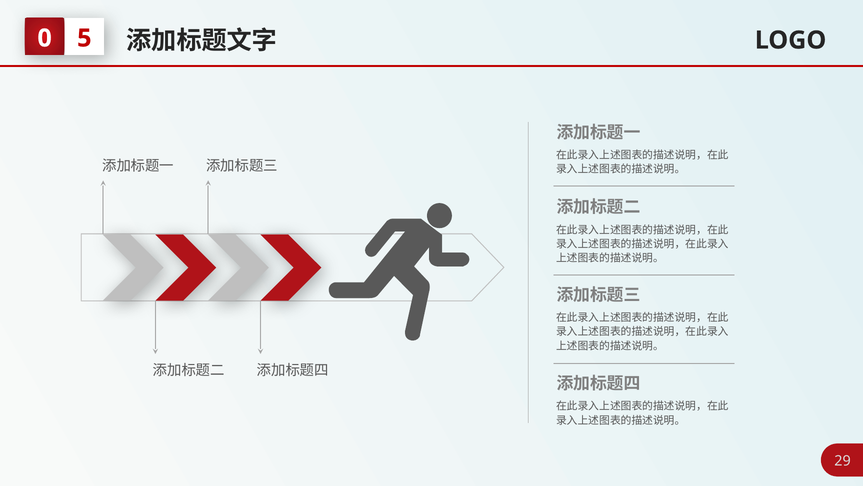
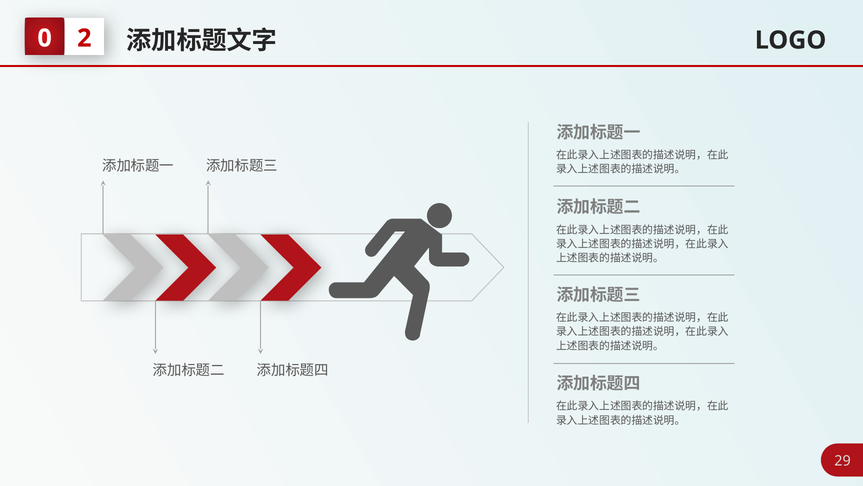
5: 5 -> 2
